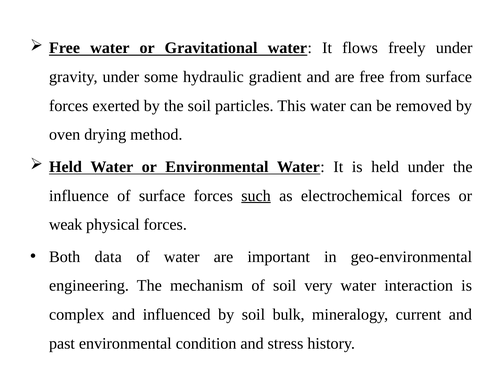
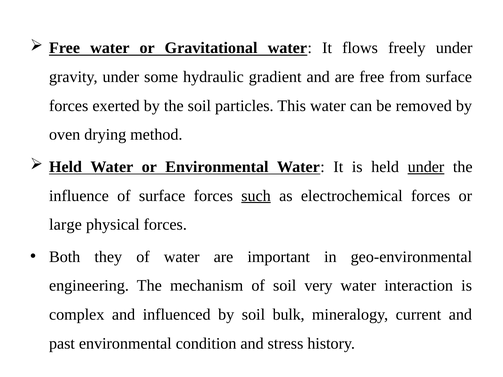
under at (426, 167) underline: none -> present
weak: weak -> large
data: data -> they
